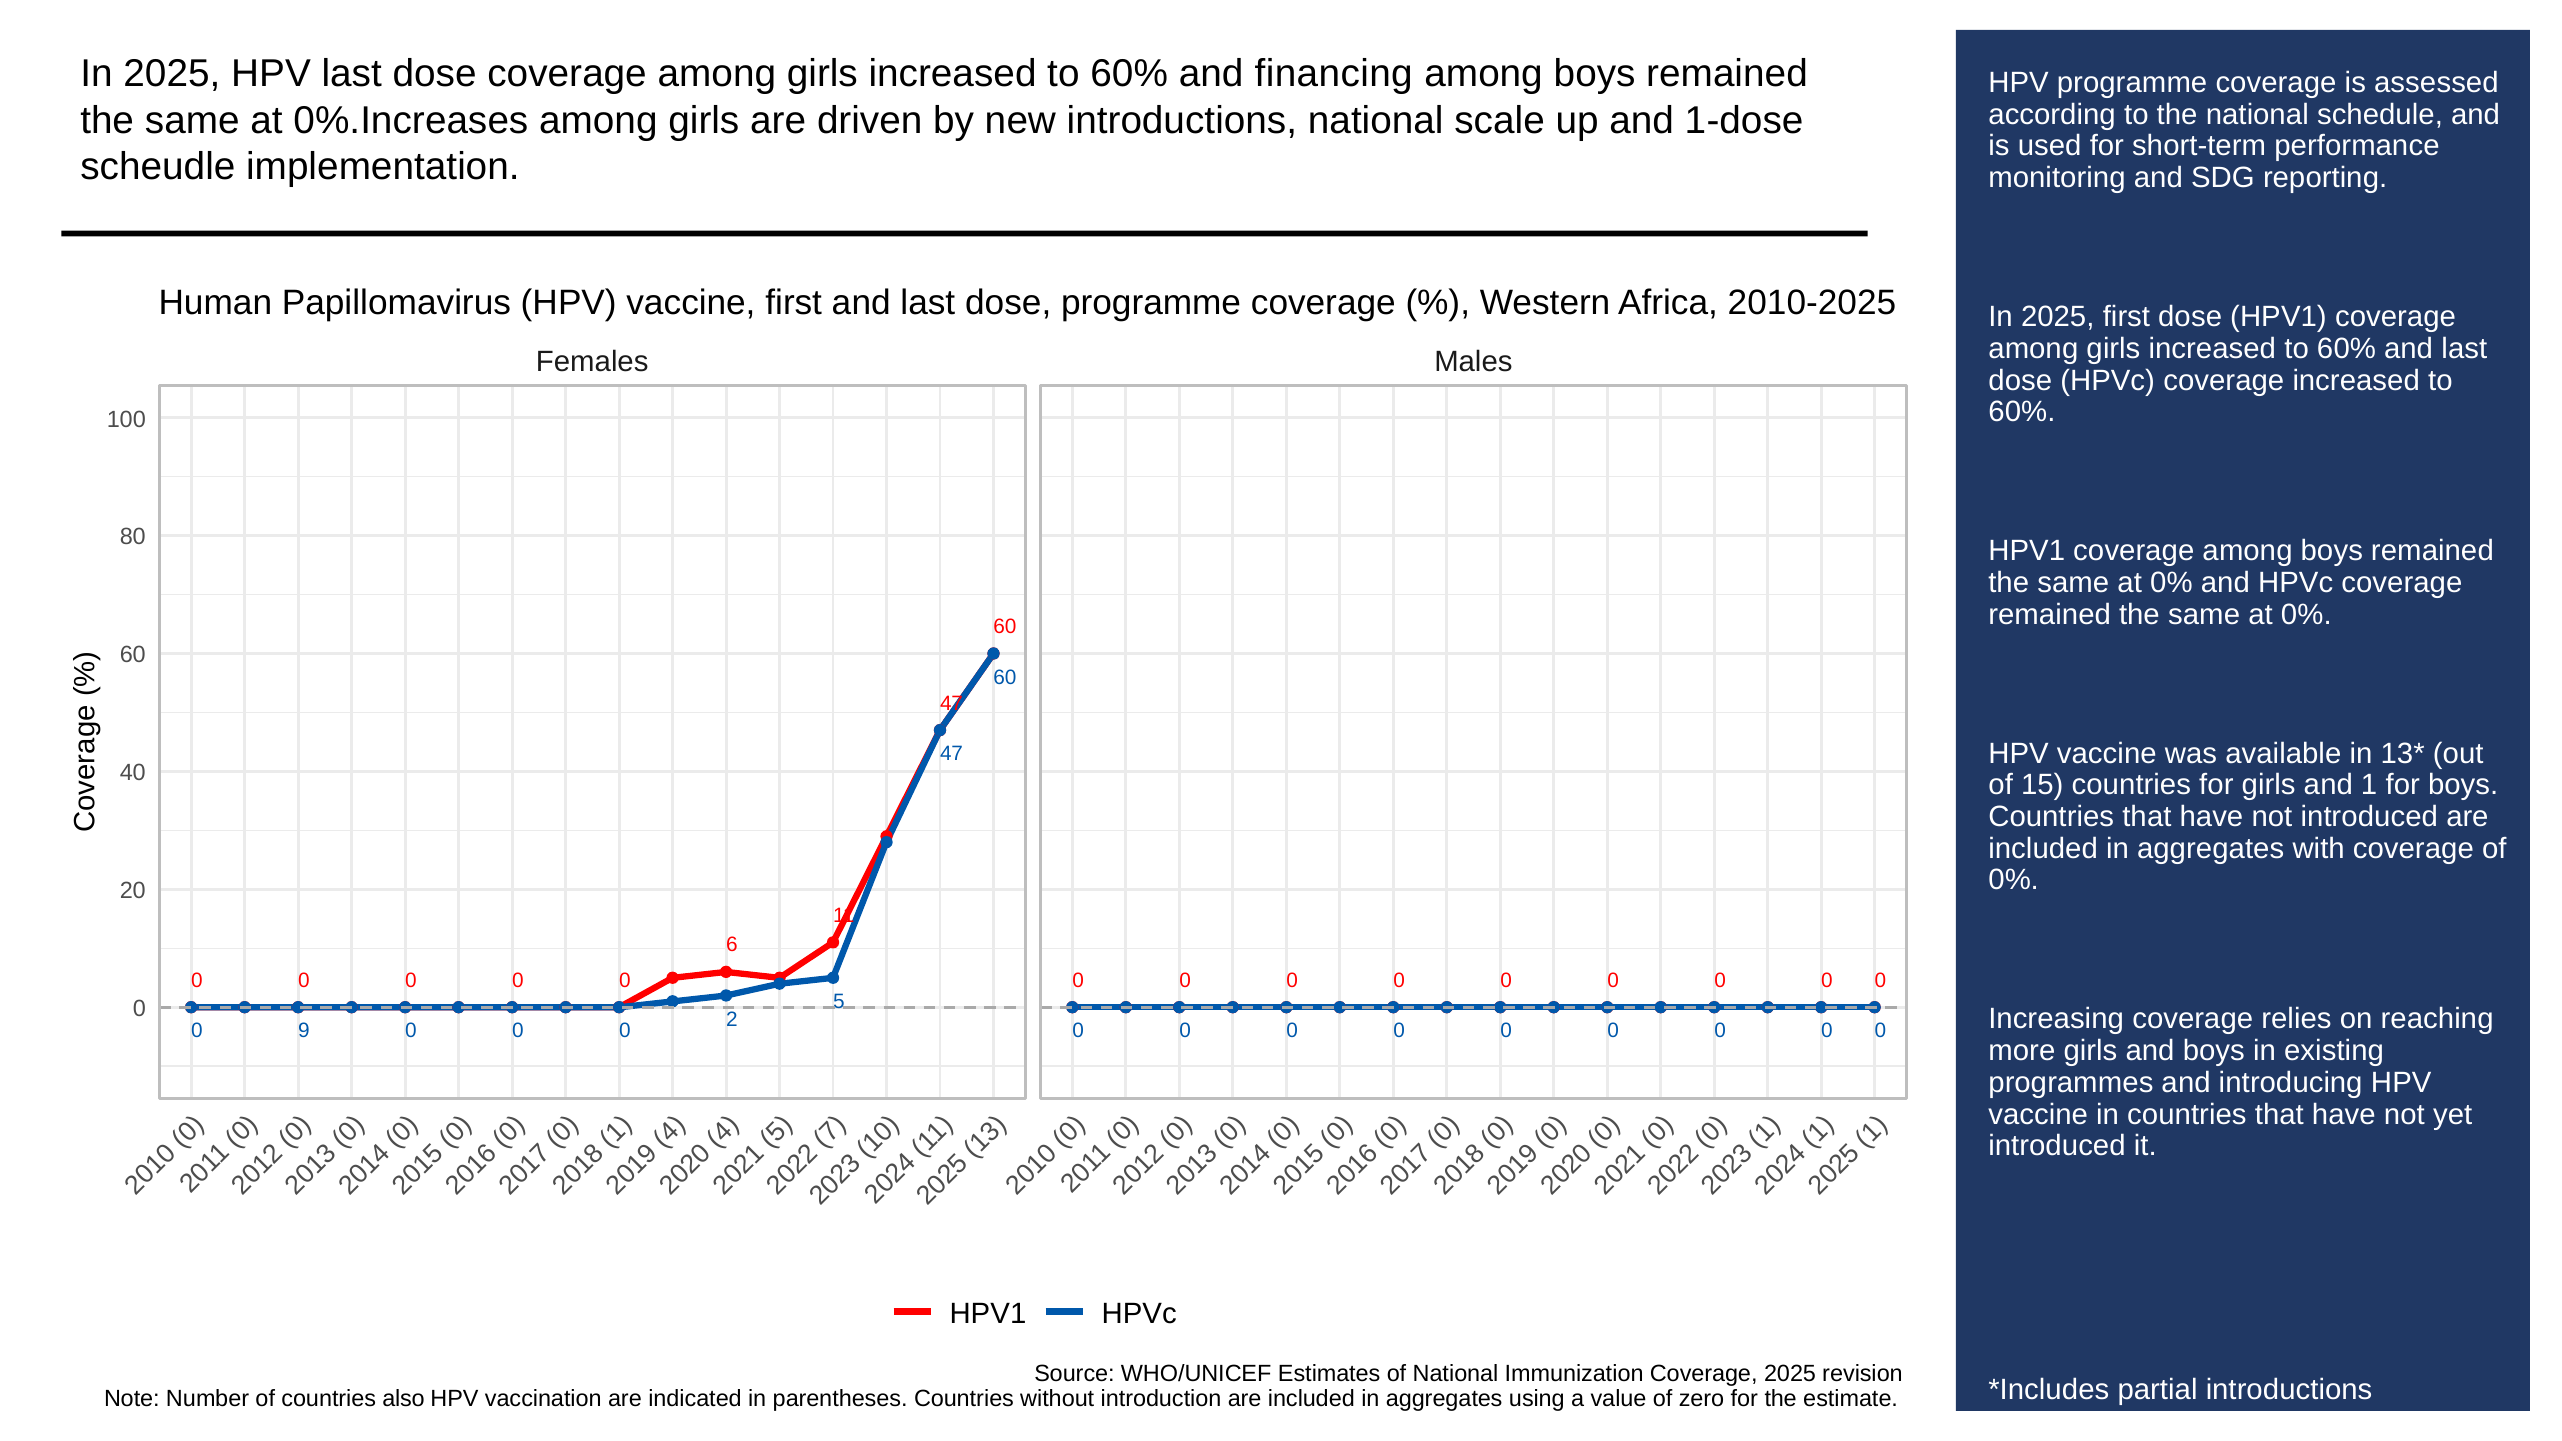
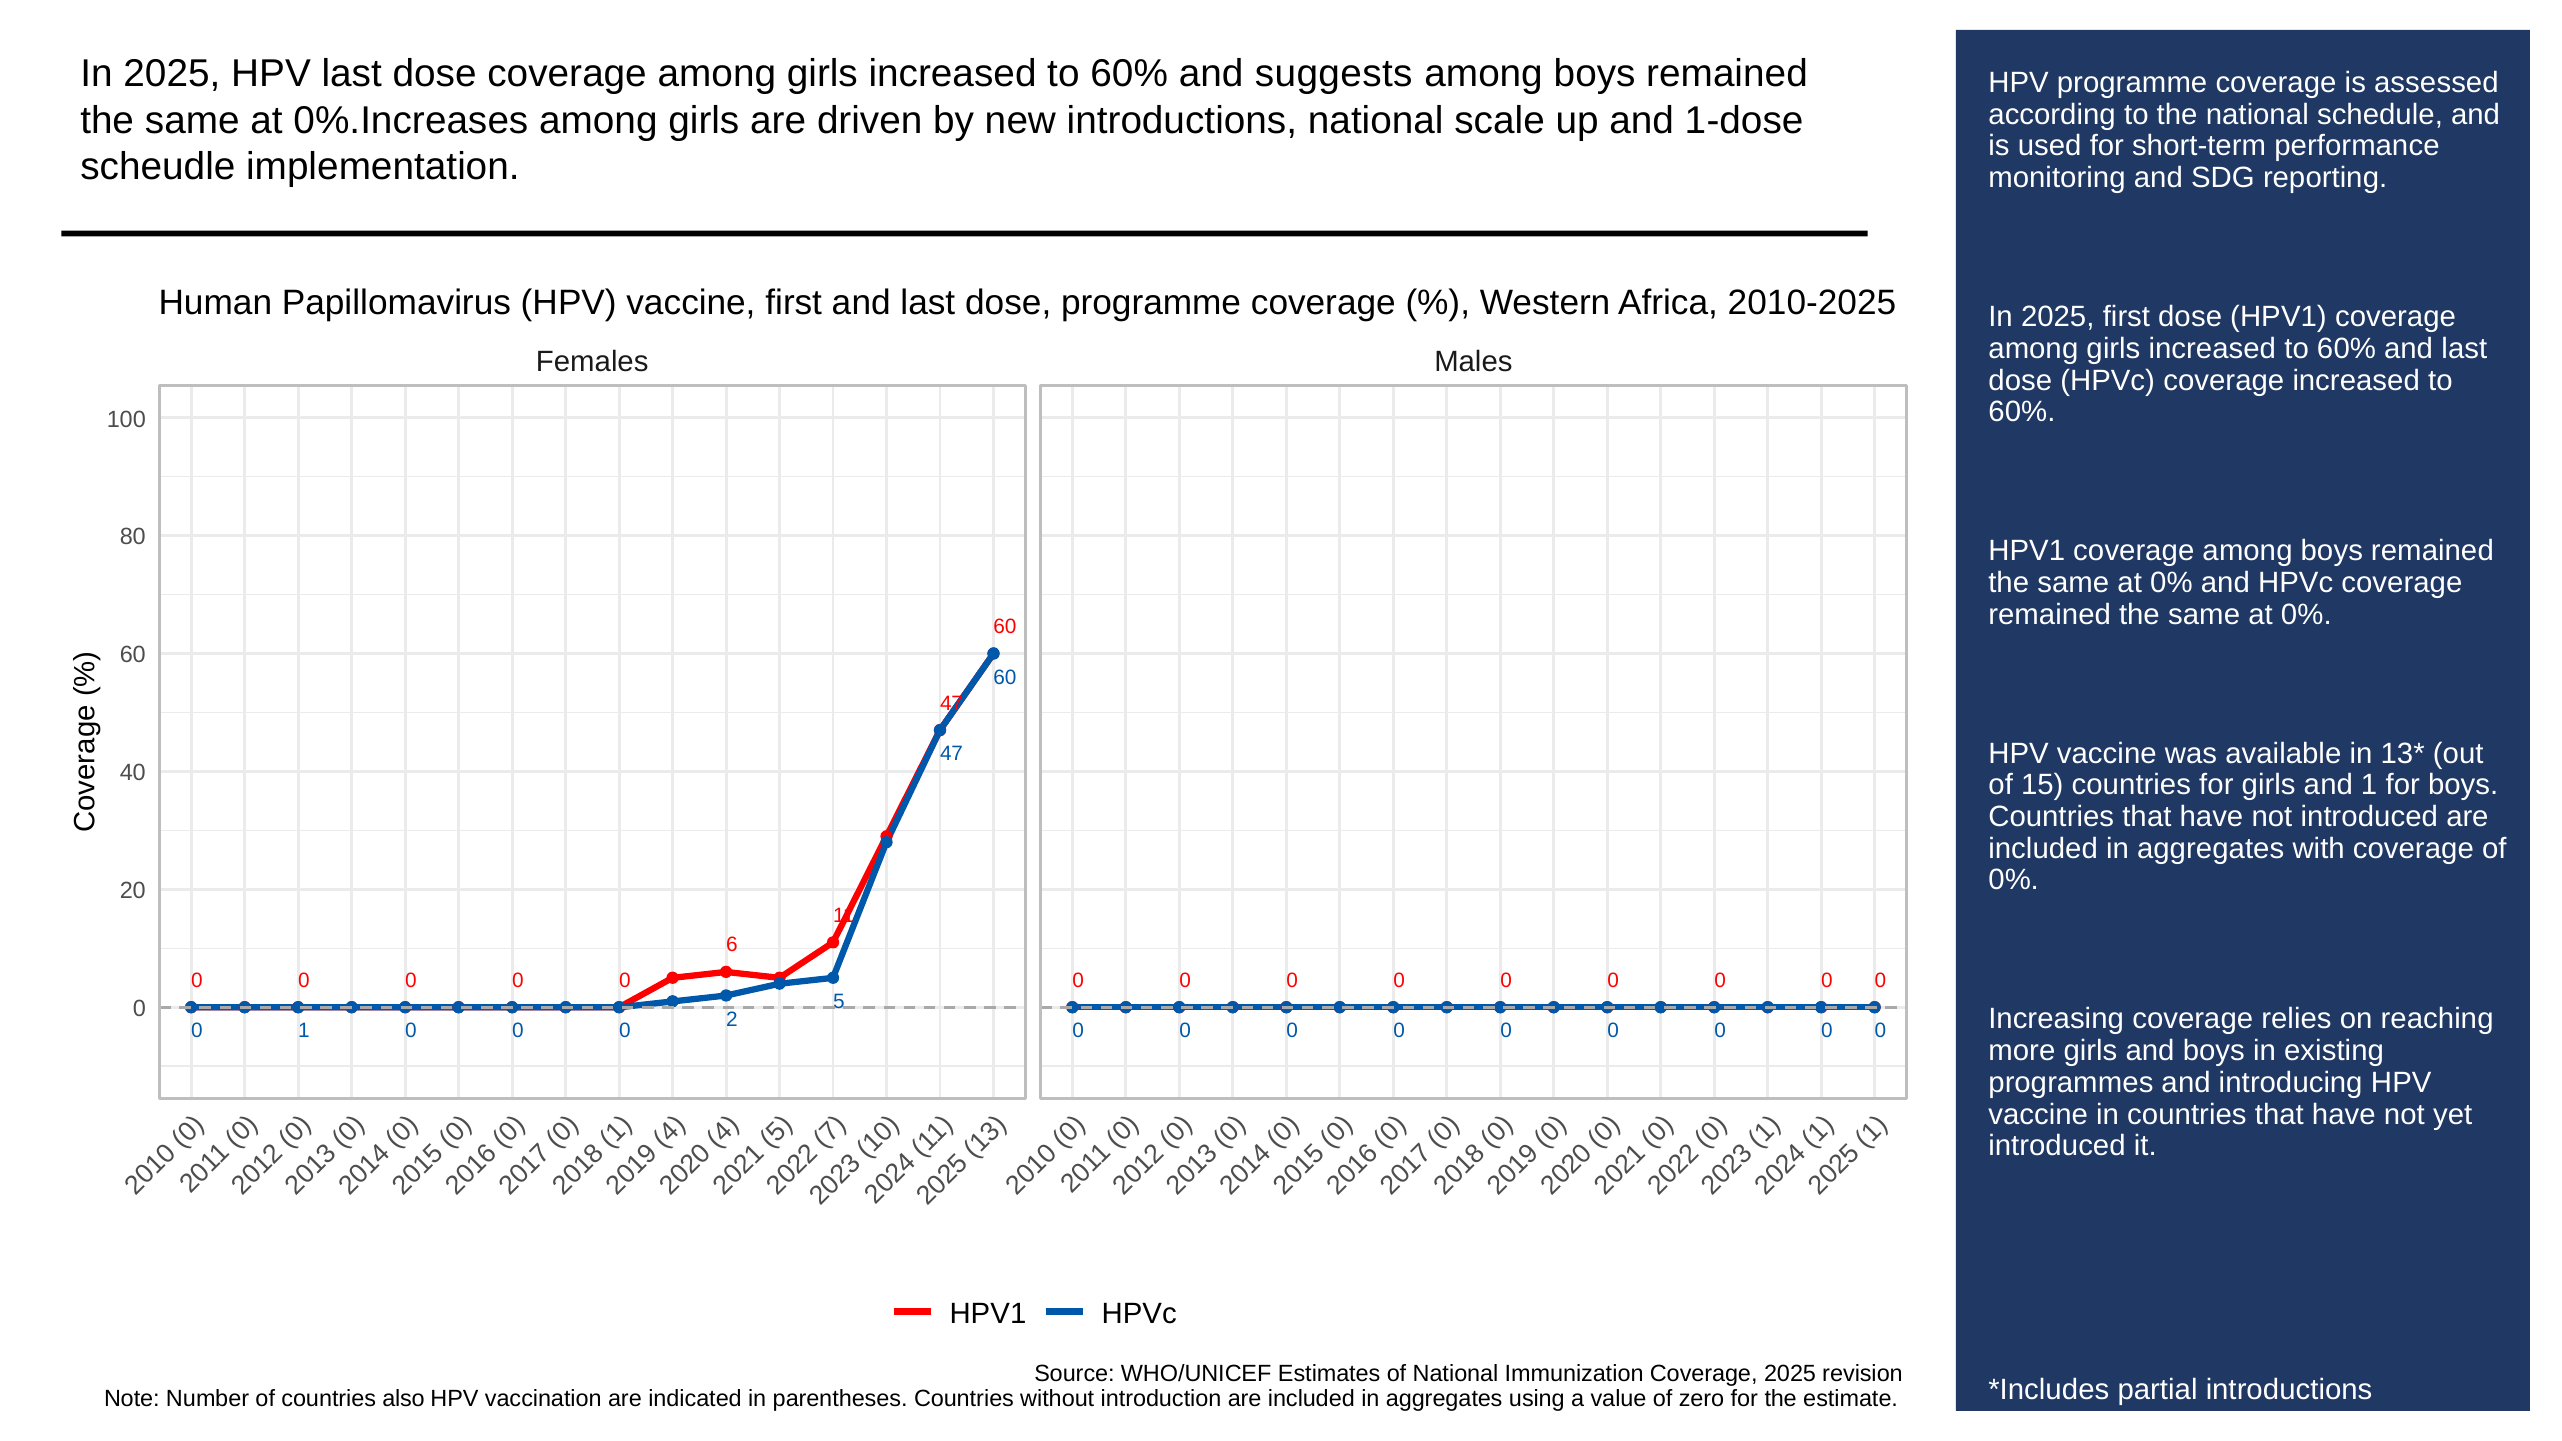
financing: financing -> suggests
9 at (304, 1031): 9 -> 1
